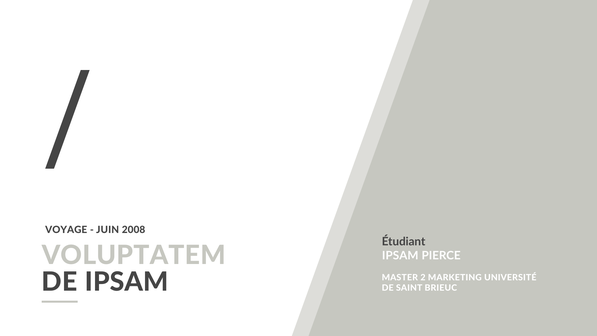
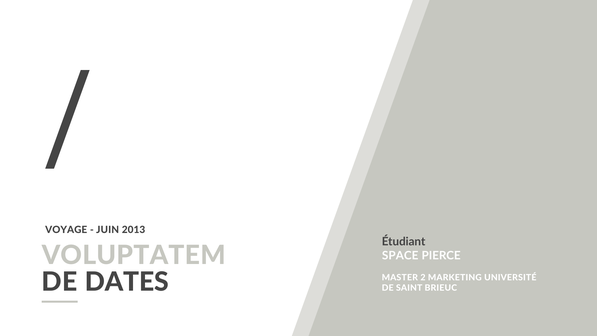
2008: 2008 -> 2013
IPSAM at (400, 256): IPSAM -> SPACE
DE IPSAM: IPSAM -> DATES
